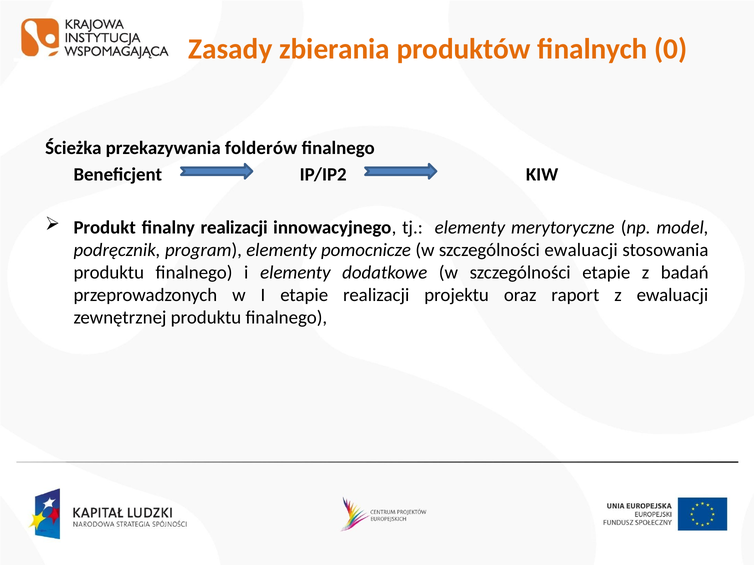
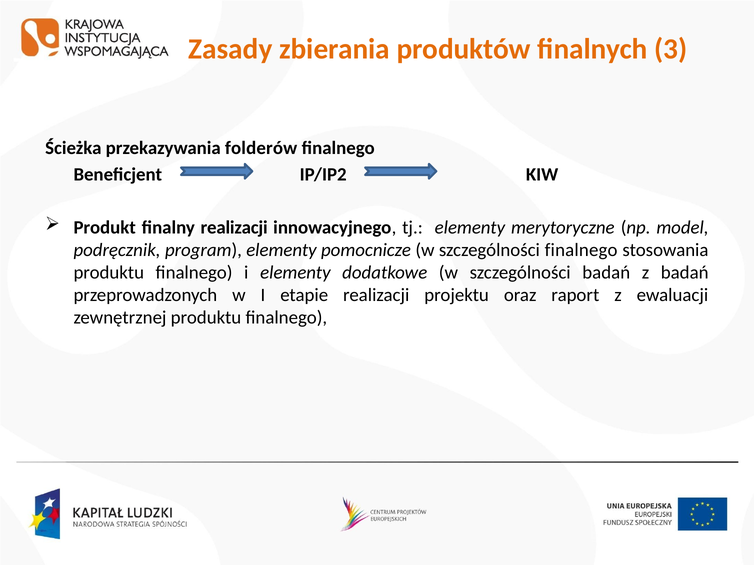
0: 0 -> 3
szczególności ewaluacji: ewaluacji -> finalnego
szczególności etapie: etapie -> badań
